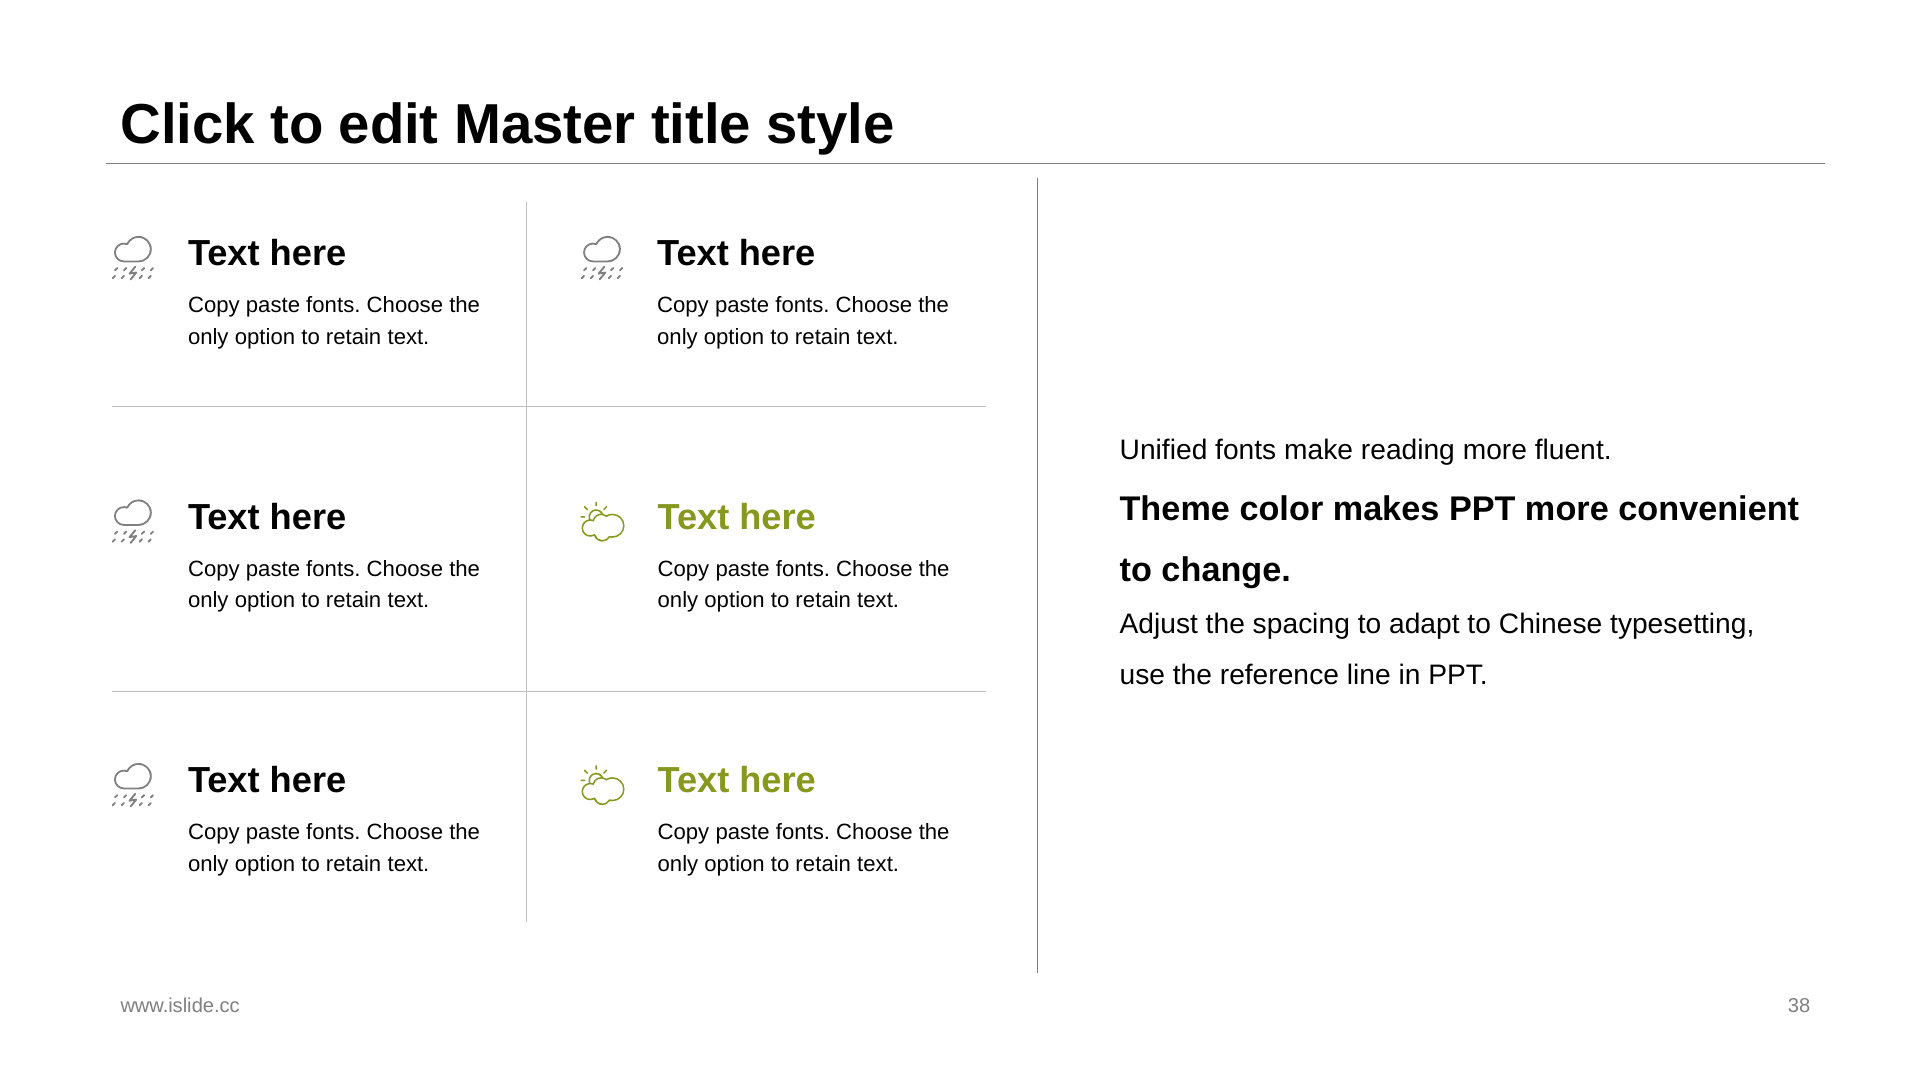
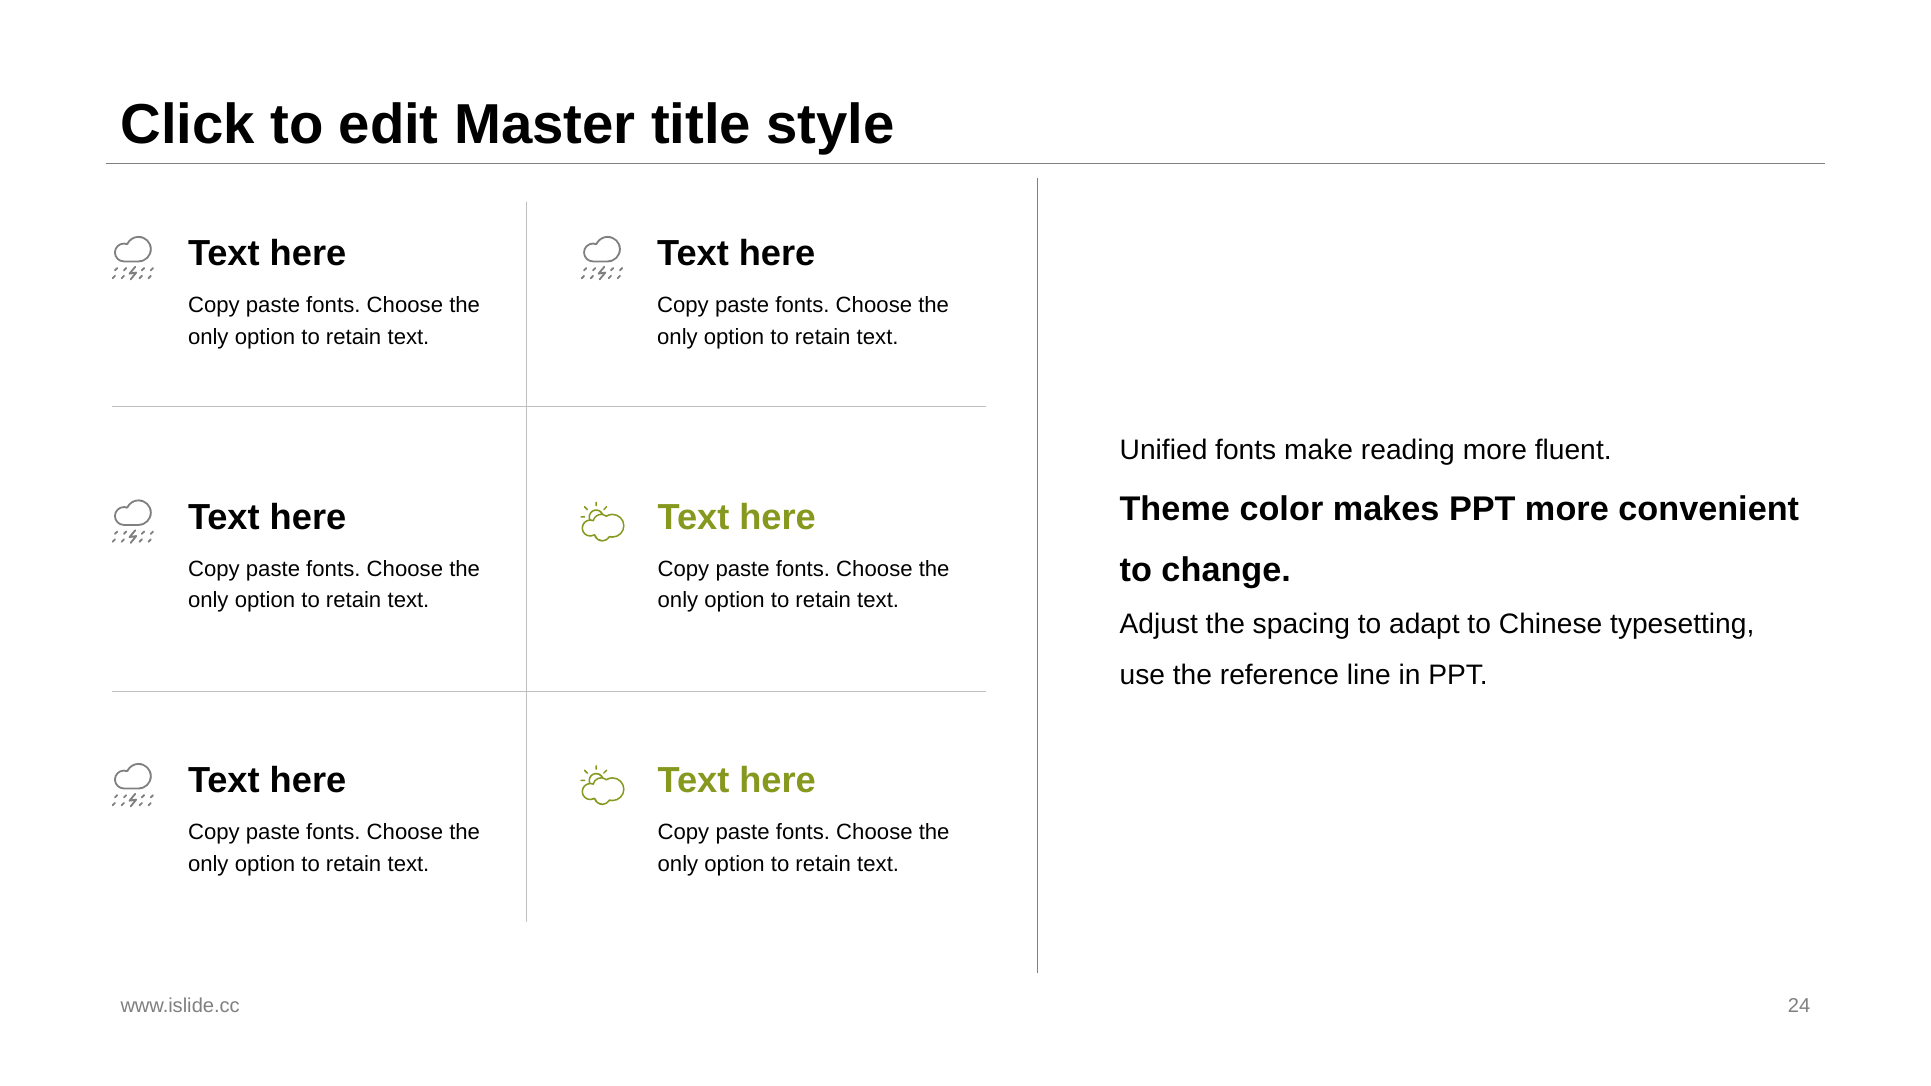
38: 38 -> 24
